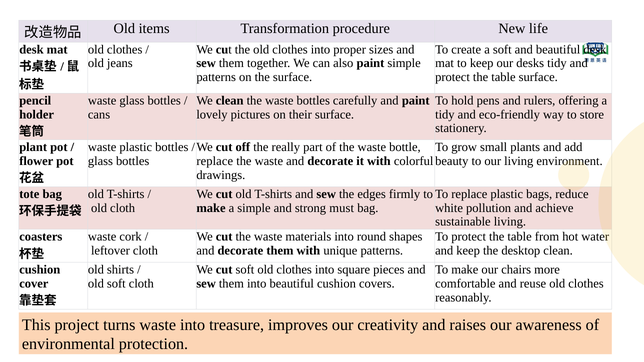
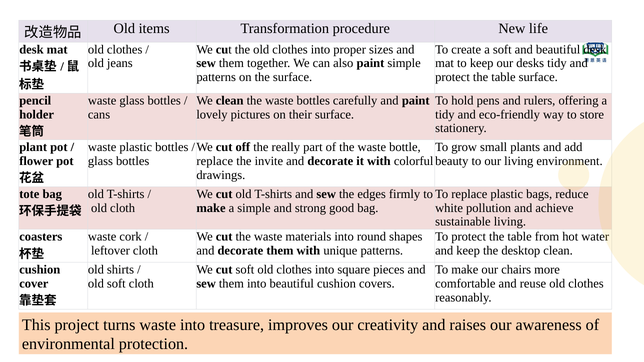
waste at (269, 161): waste -> invite
must: must -> good
